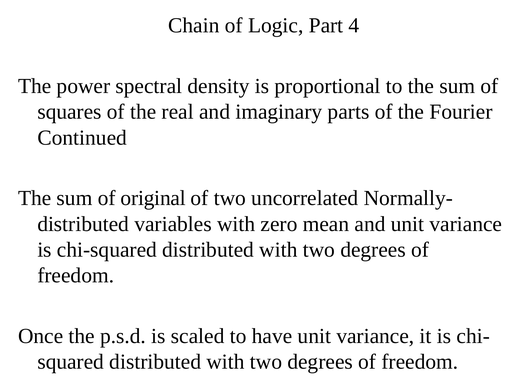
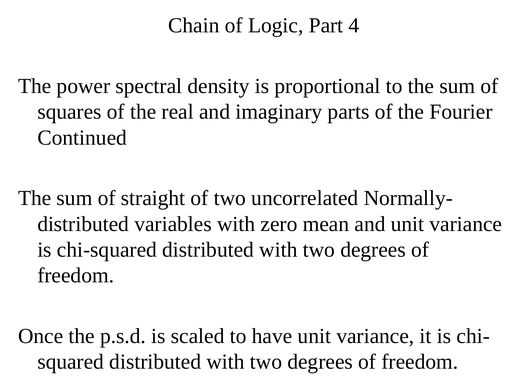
original: original -> straight
